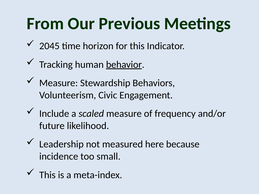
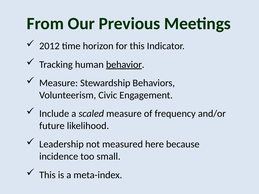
2045: 2045 -> 2012
